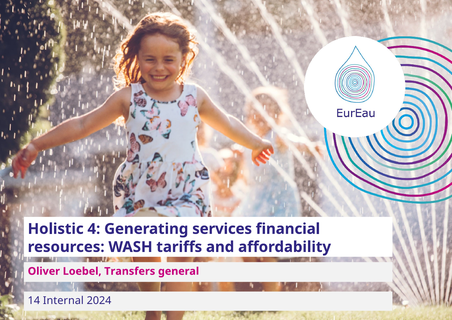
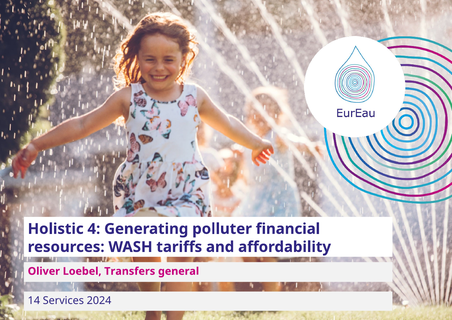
services: services -> polluter
Internal: Internal -> Services
